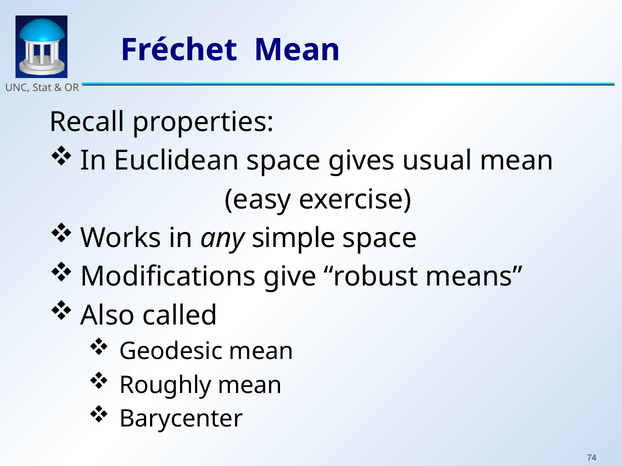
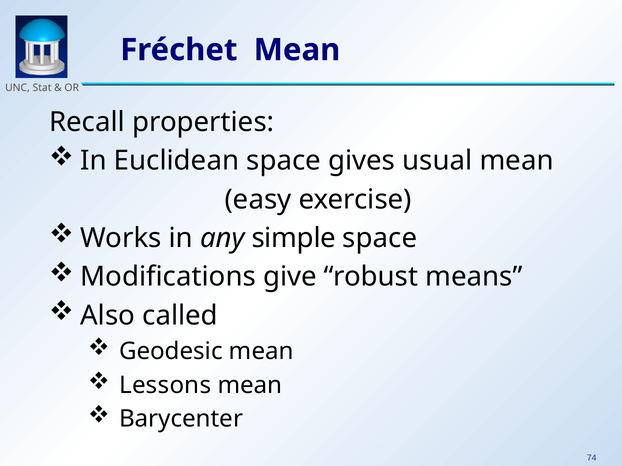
Roughly: Roughly -> Lessons
